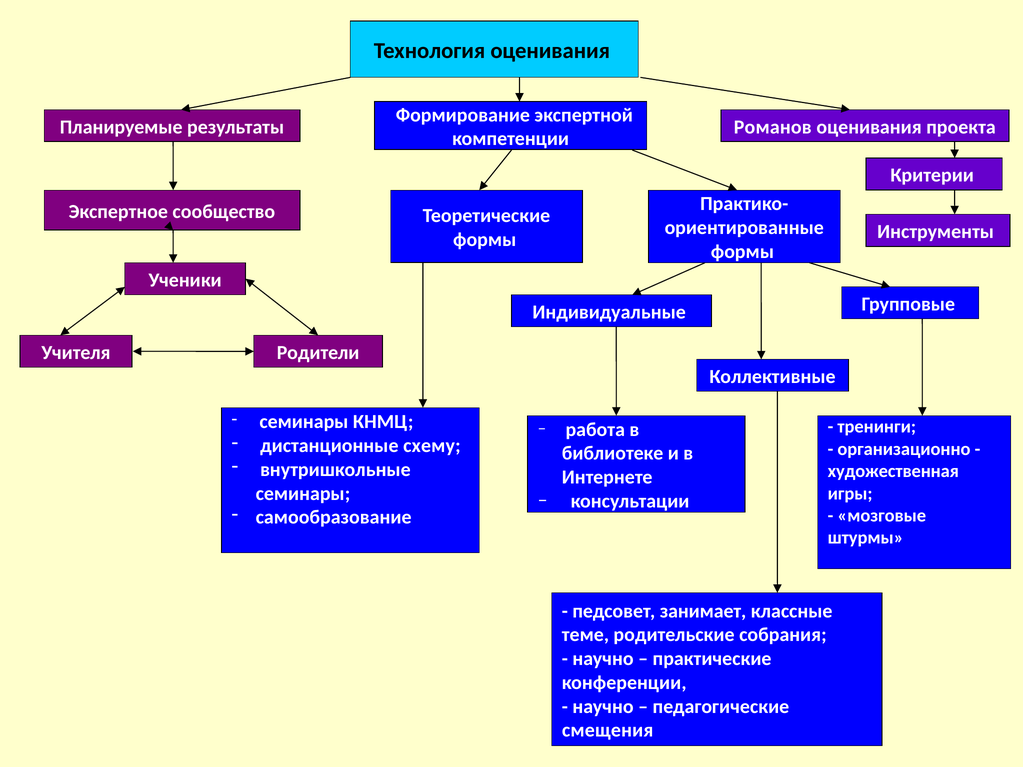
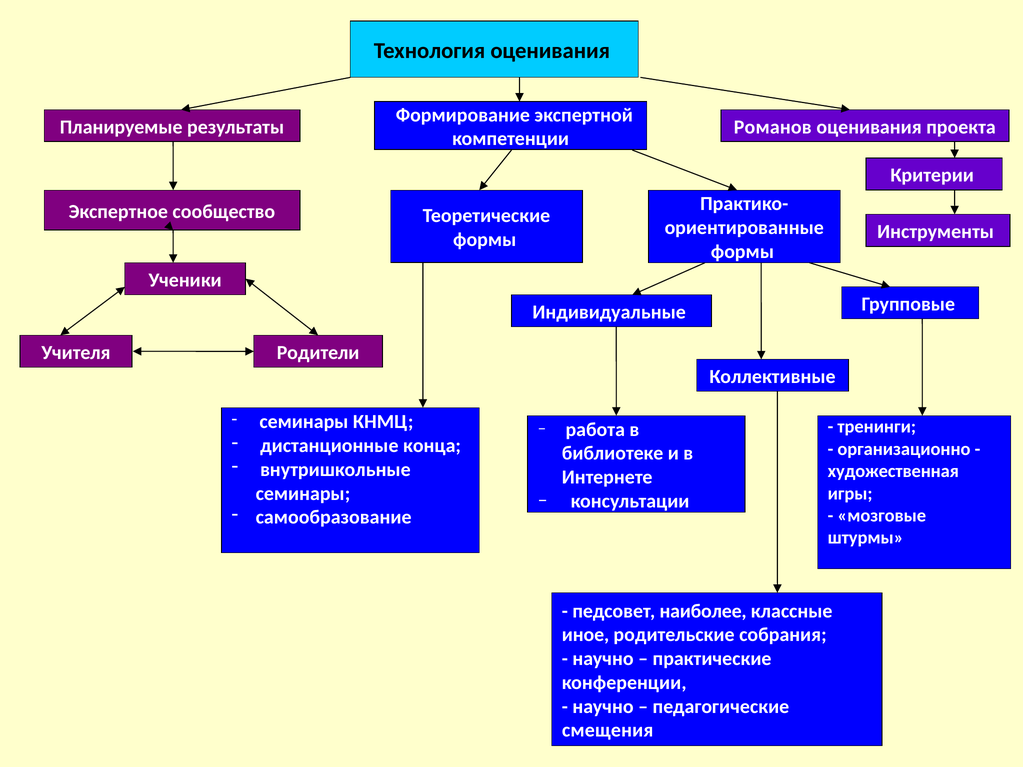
схему: схему -> конца
занимает: занимает -> наиболее
теме: теме -> иное
